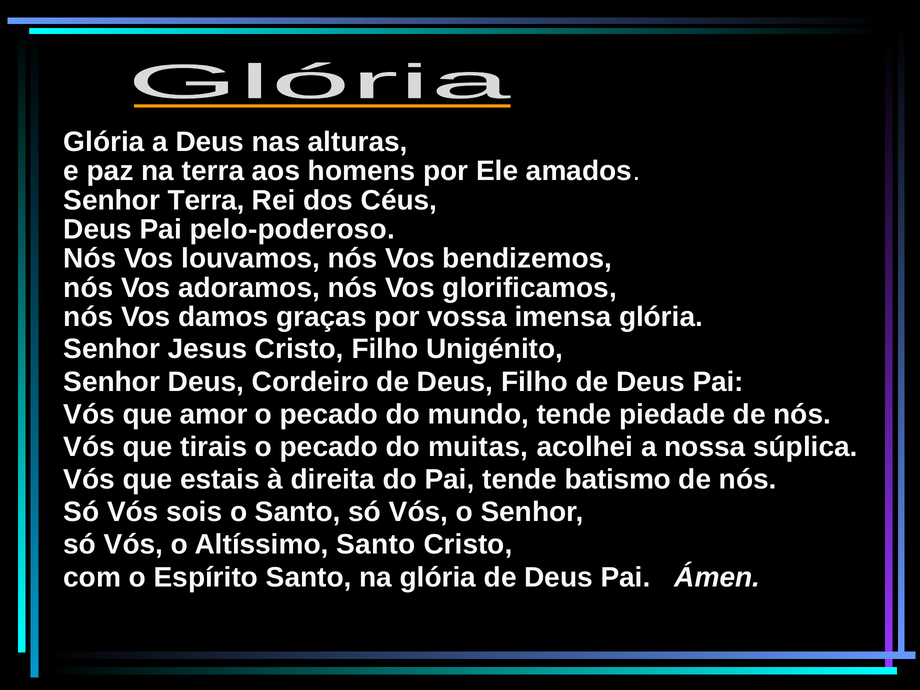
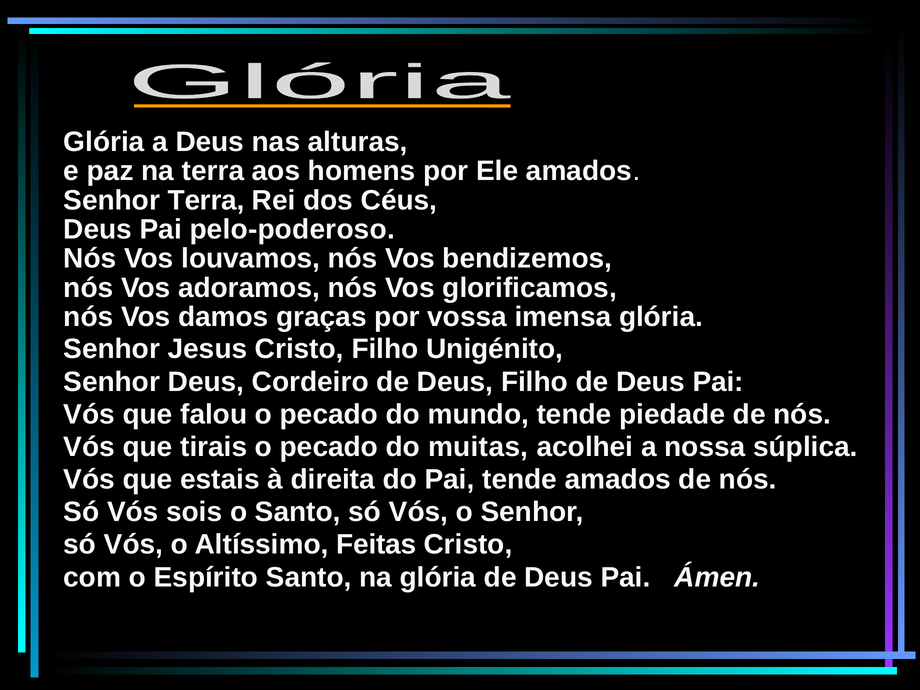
amor: amor -> falou
tende batismo: batismo -> amados
Altíssimo Santo: Santo -> Feitas
